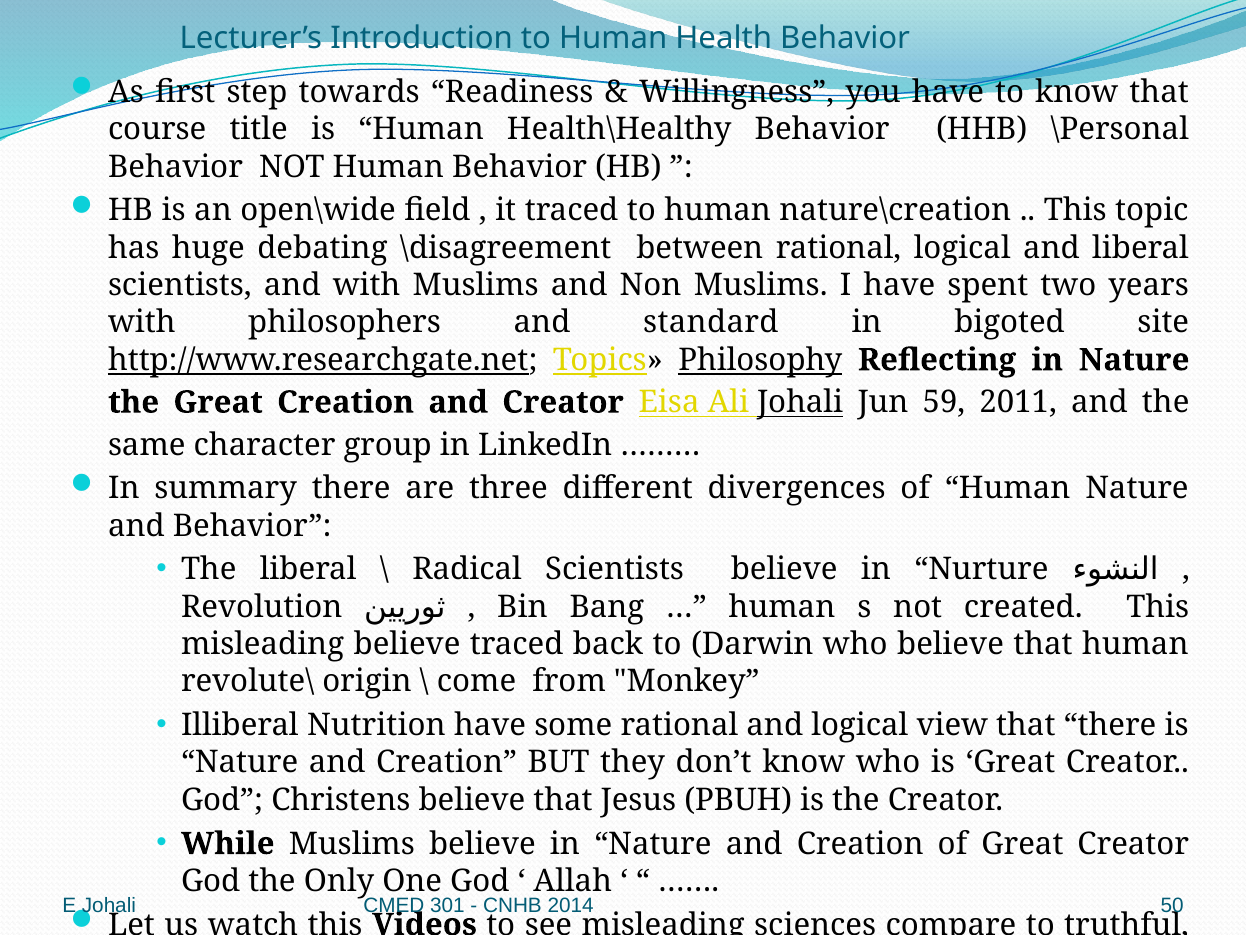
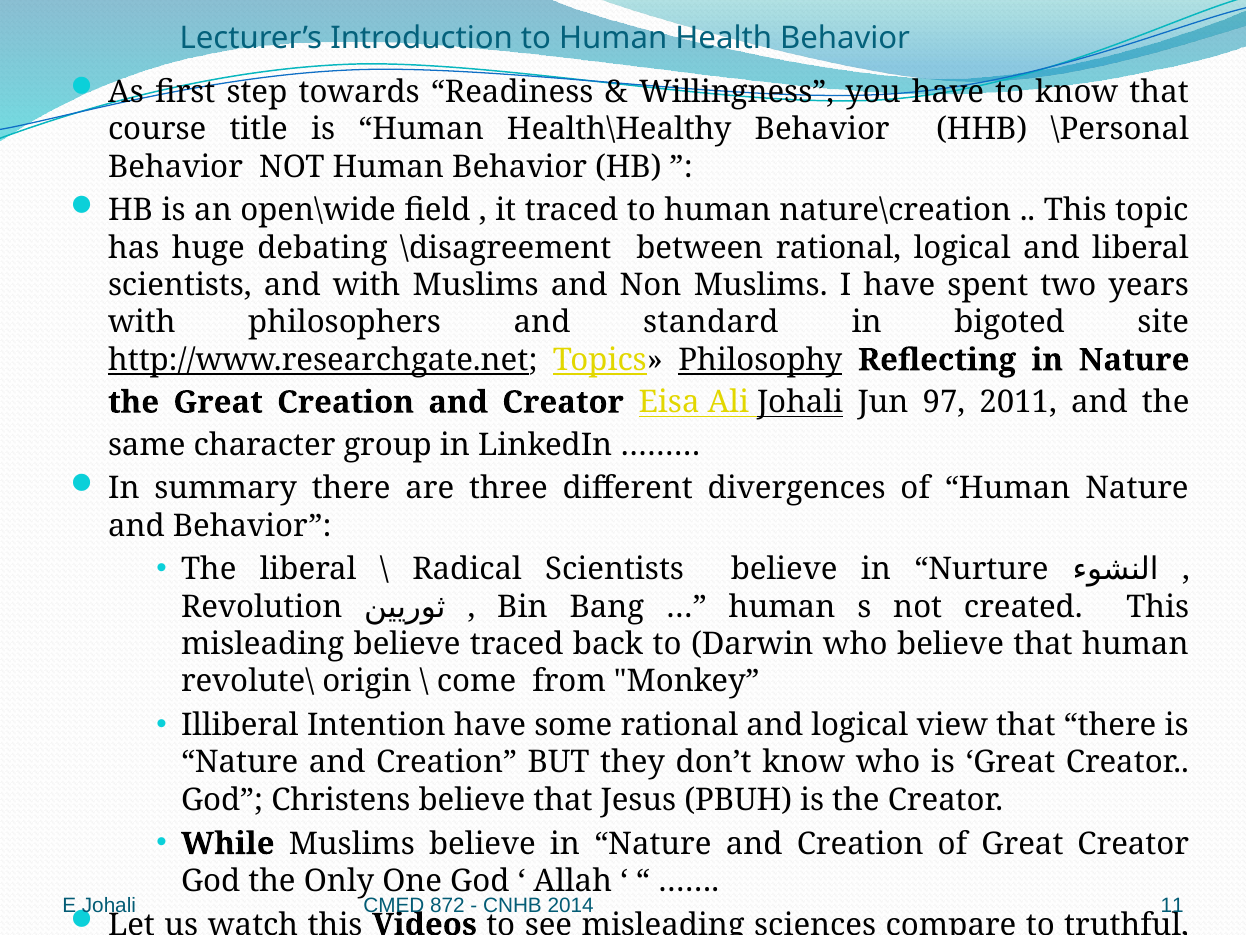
59: 59 -> 97
Nutrition: Nutrition -> Intention
301: 301 -> 872
50: 50 -> 11
